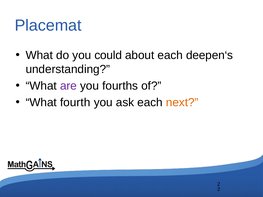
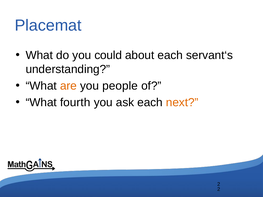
deepen‘s: deepen‘s -> servant‘s
are colour: purple -> orange
fourths: fourths -> people
